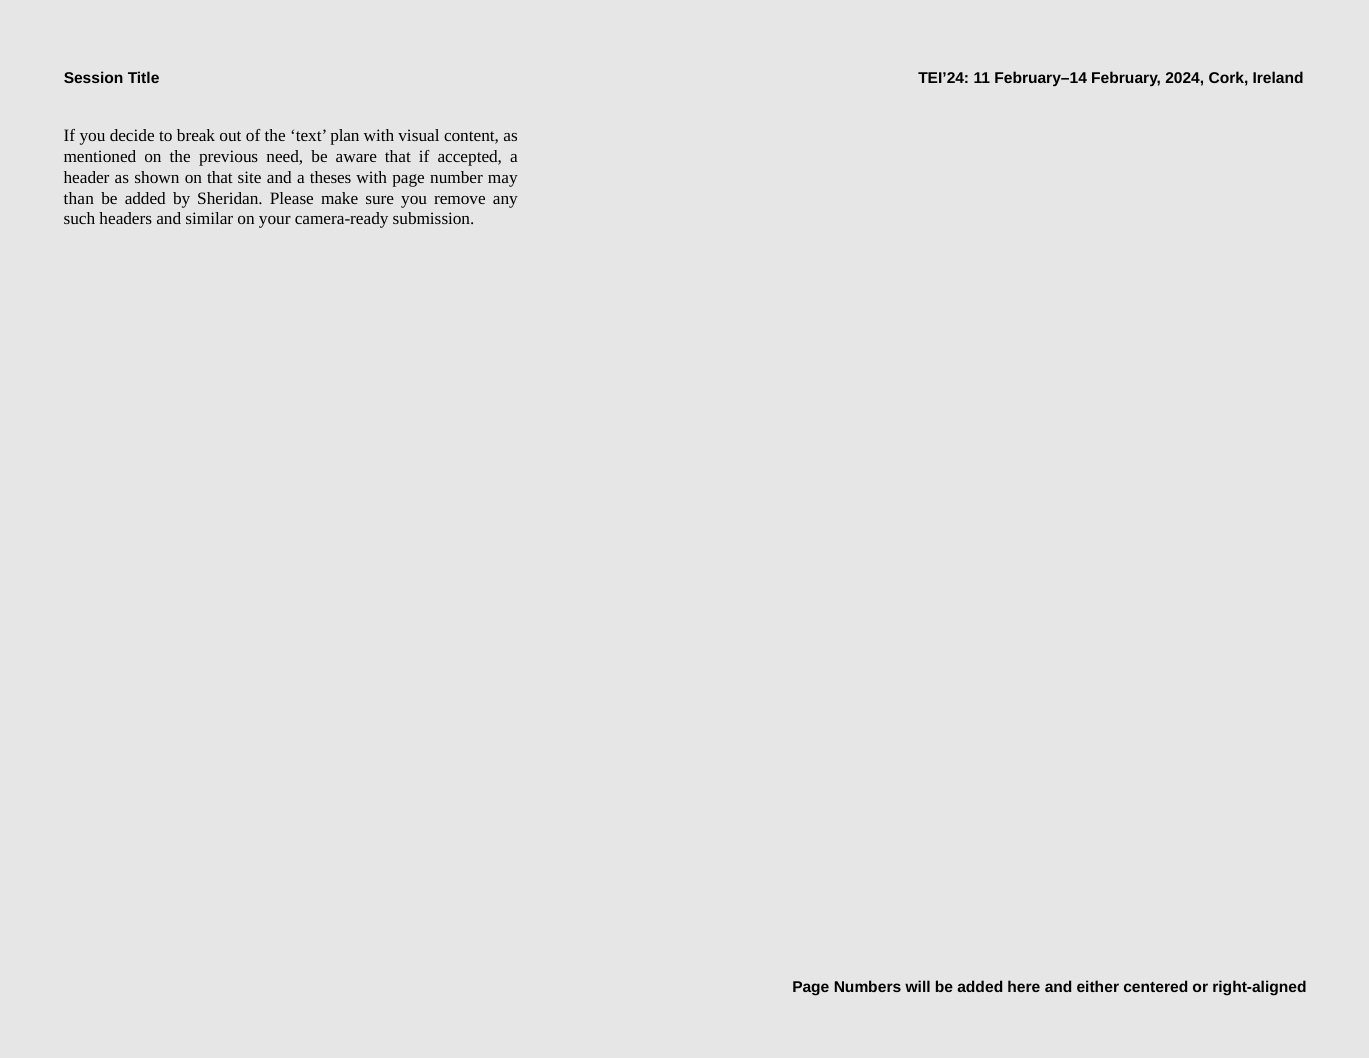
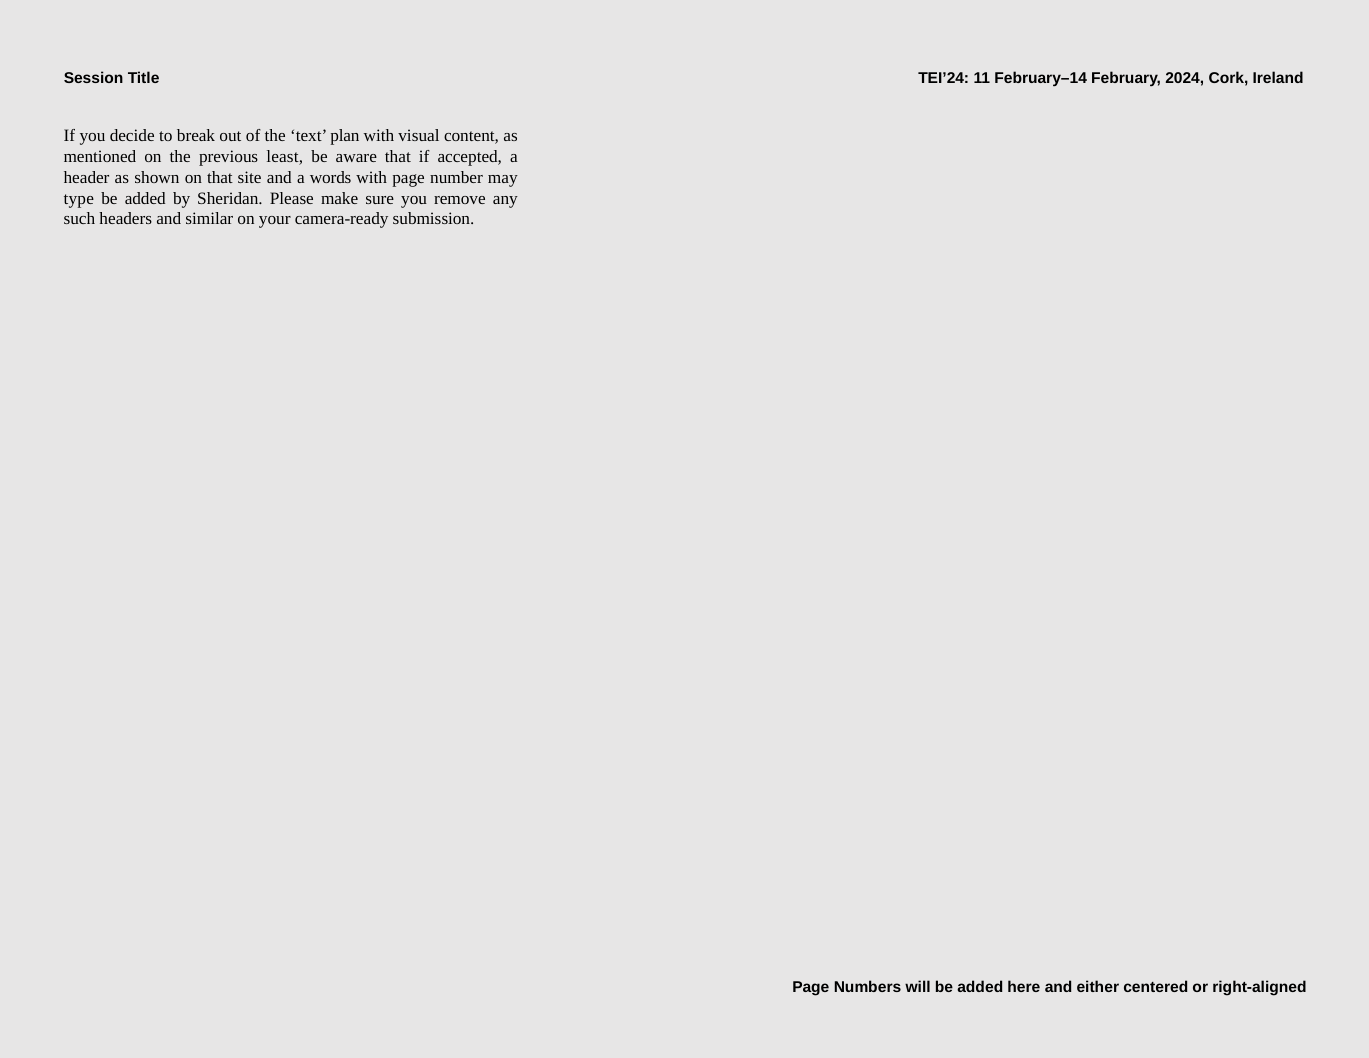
need: need -> least
theses: theses -> words
than: than -> type
